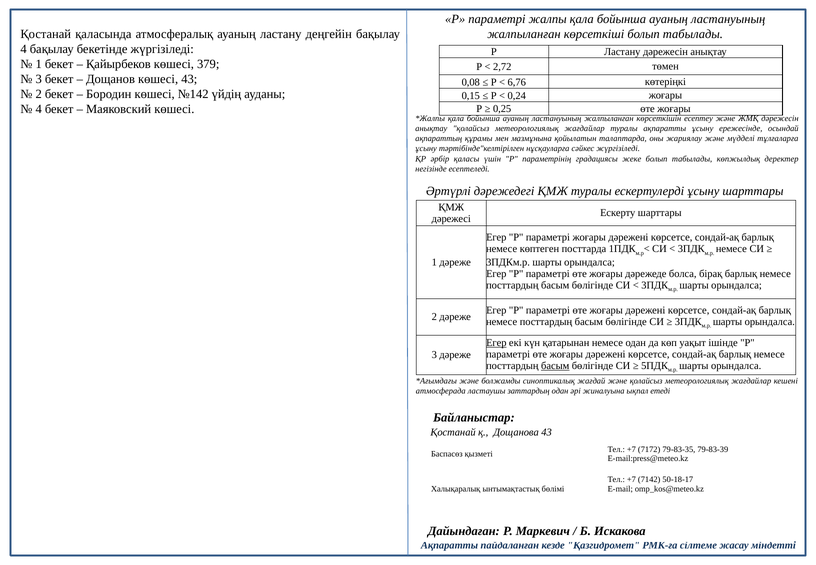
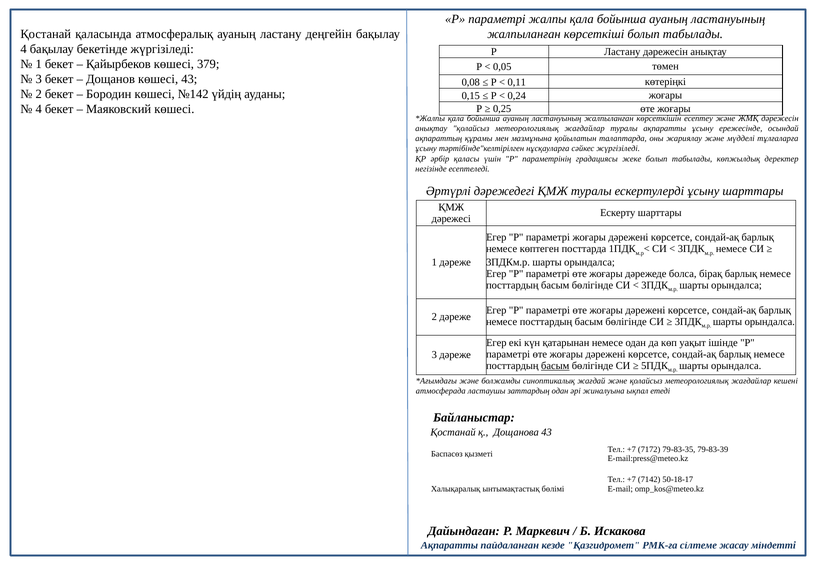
2,72: 2,72 -> 0,05
6,76: 6,76 -> 0,11
Егер at (496, 343) underline: present -> none
